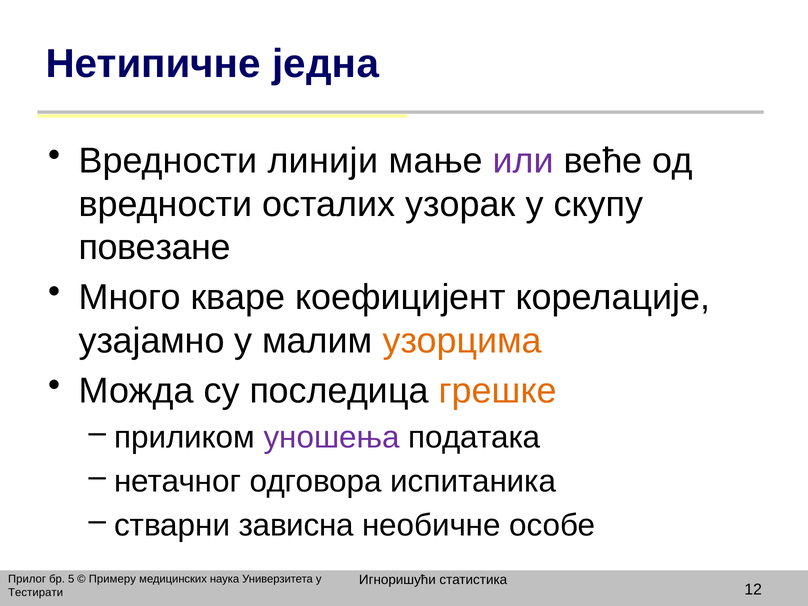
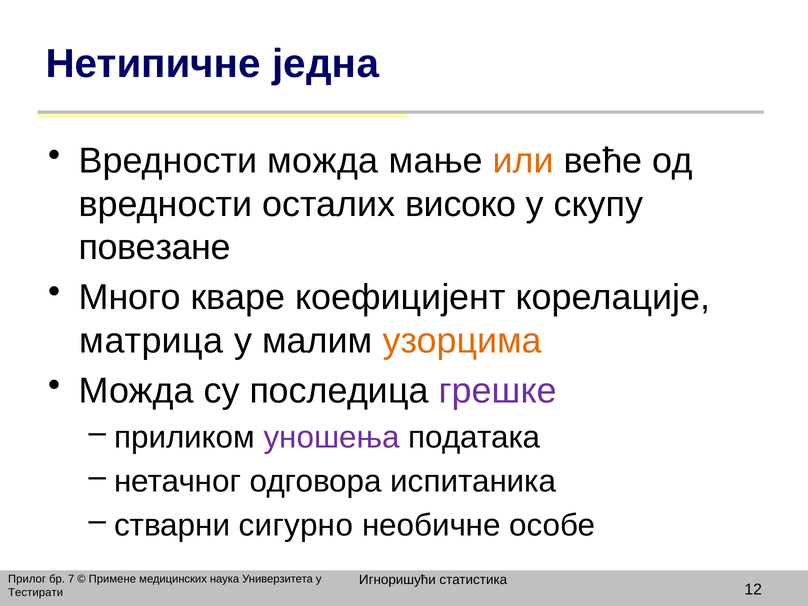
Вредности линији: линији -> можда
или colour: purple -> orange
узорак: узорак -> високо
узајамно: узајамно -> матрица
грешке colour: orange -> purple
зависна: зависна -> сигурно
5: 5 -> 7
Примеру: Примеру -> Примене
